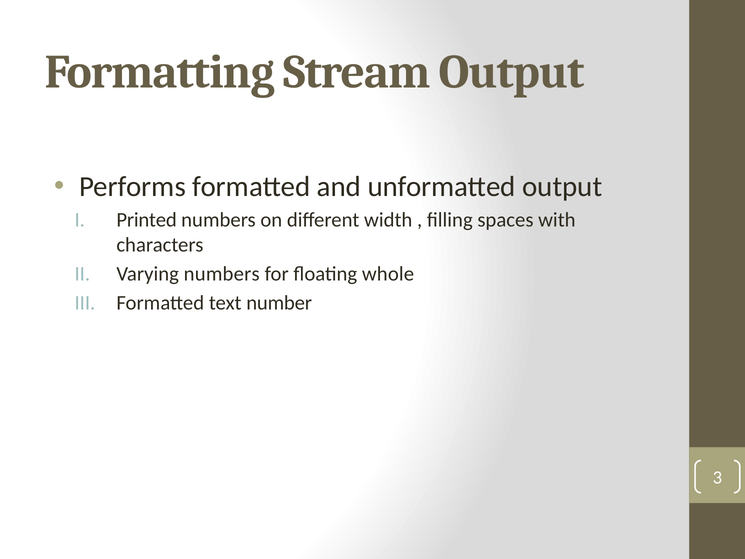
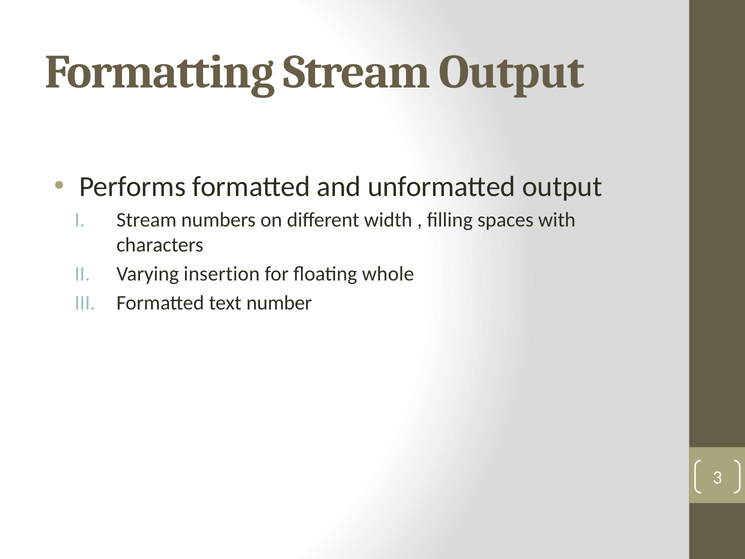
Printed at (147, 220): Printed -> Stream
Varying numbers: numbers -> insertion
